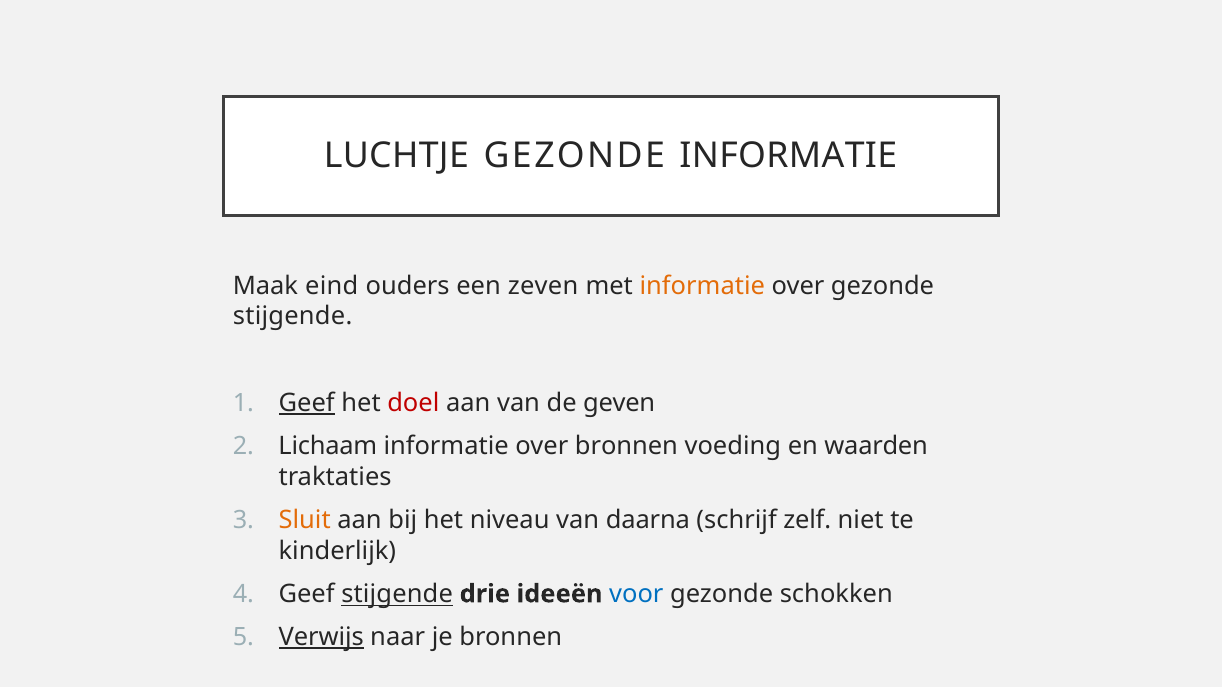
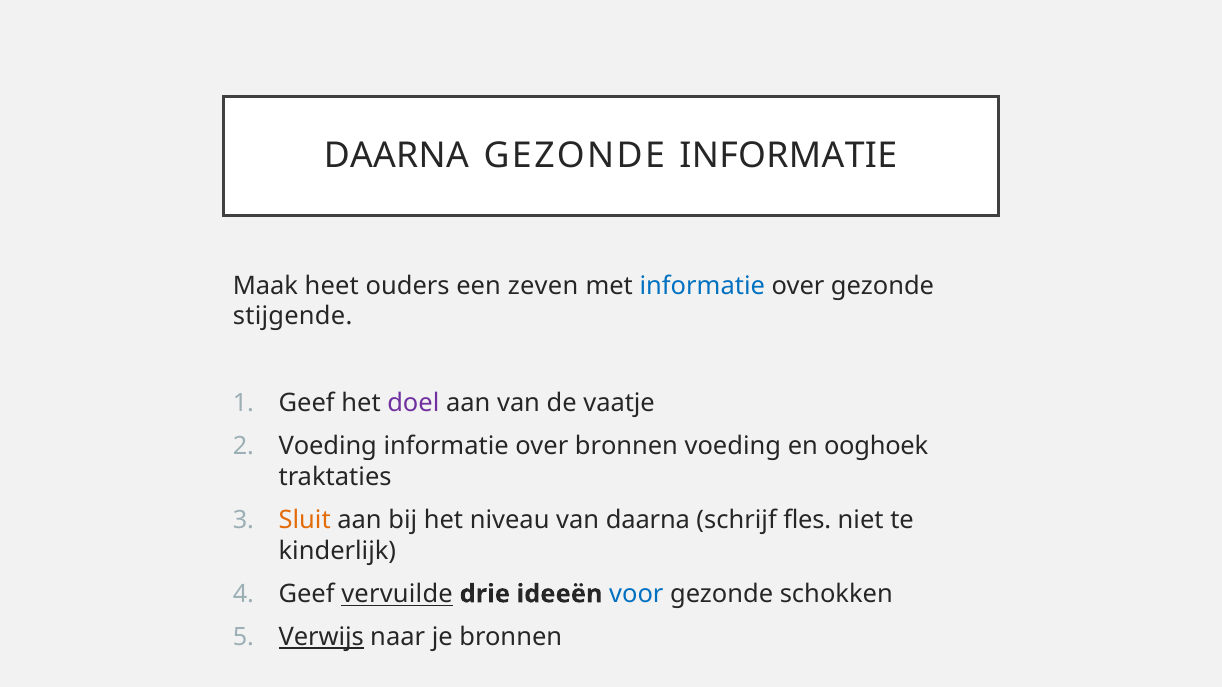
LUCHTJE at (396, 156): LUCHTJE -> DAARNA
eind: eind -> heet
informatie at (702, 286) colour: orange -> blue
Geef at (307, 403) underline: present -> none
doel colour: red -> purple
geven: geven -> vaatje
Lichaam at (328, 447): Lichaam -> Voeding
waarden: waarden -> ooghoek
zelf: zelf -> fles
Geef stijgende: stijgende -> vervuilde
